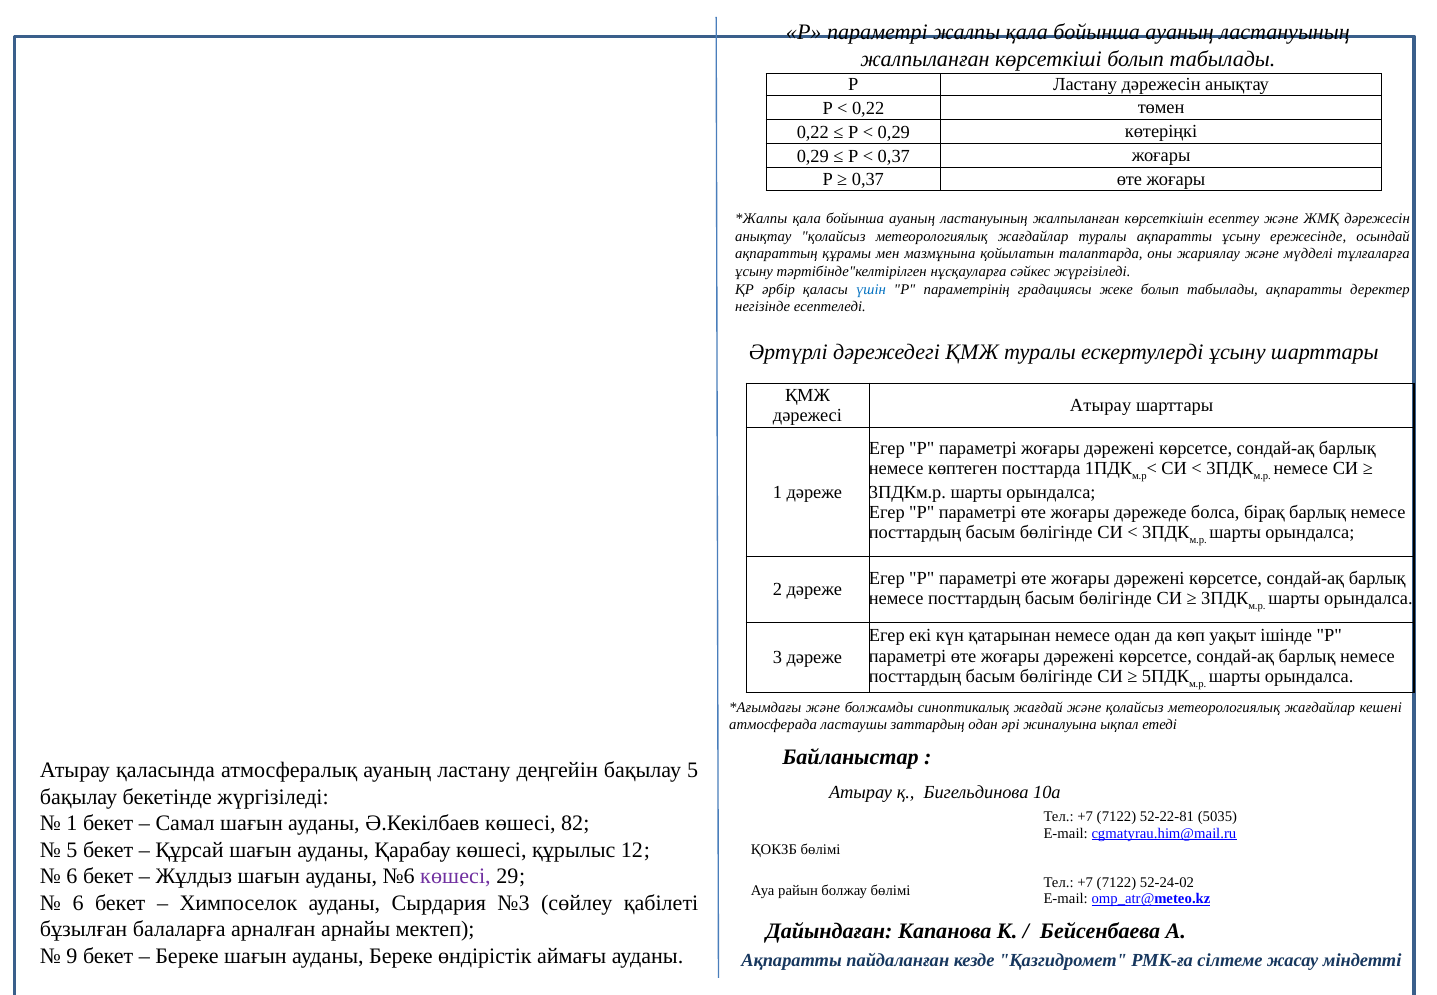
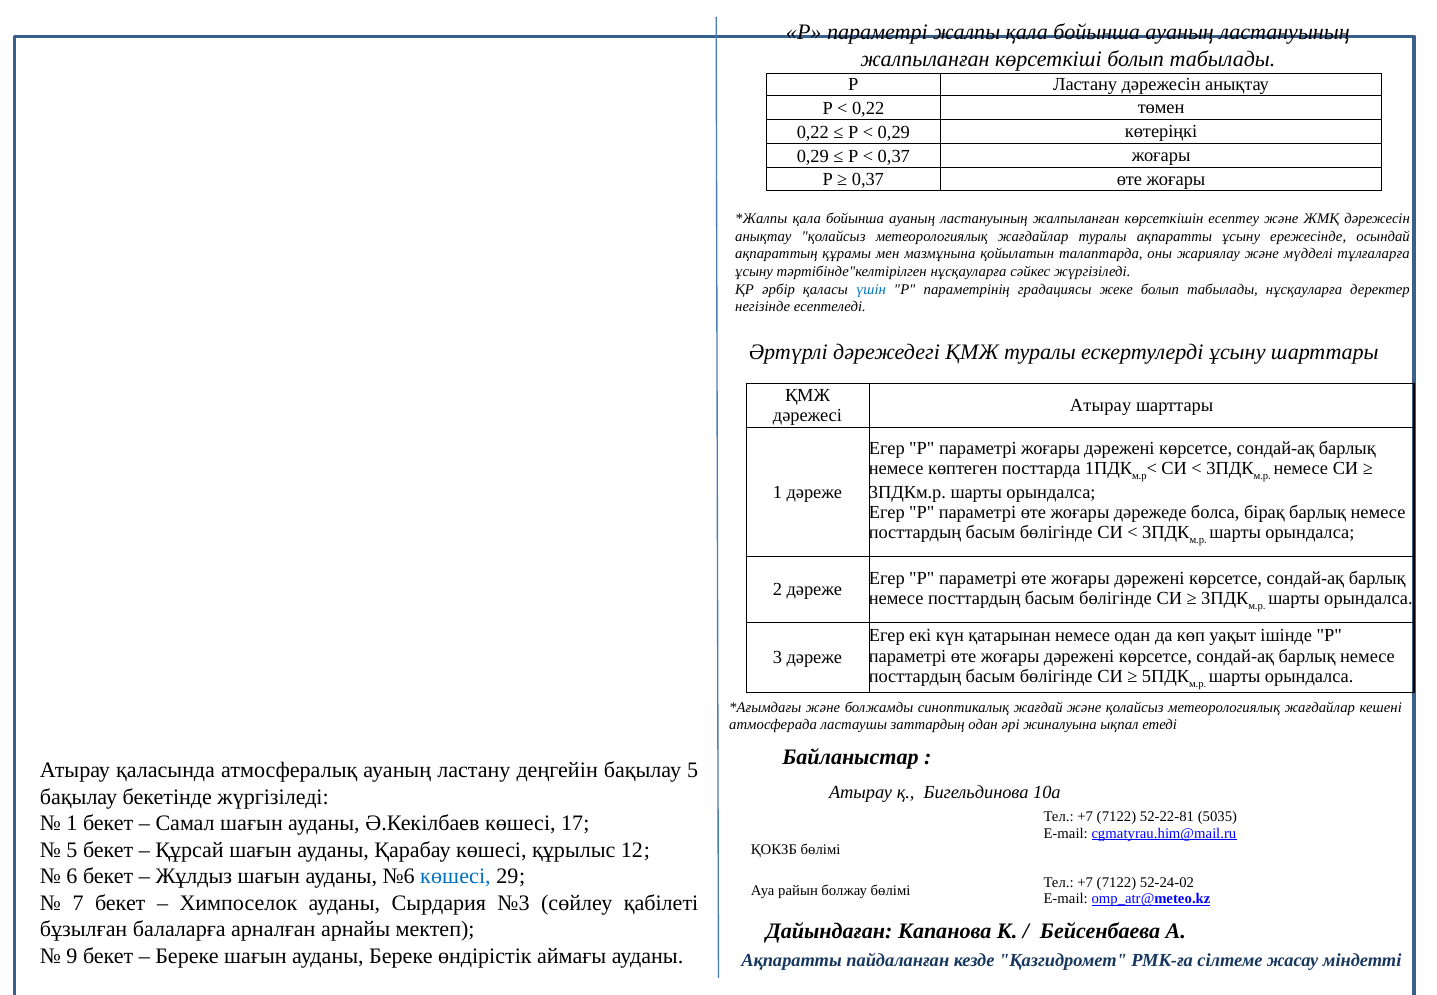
табылады ақпаратты: ақпаратты -> нұсқауларға
82: 82 -> 17
көшесі at (455, 876) colour: purple -> blue
6 at (78, 903): 6 -> 7
